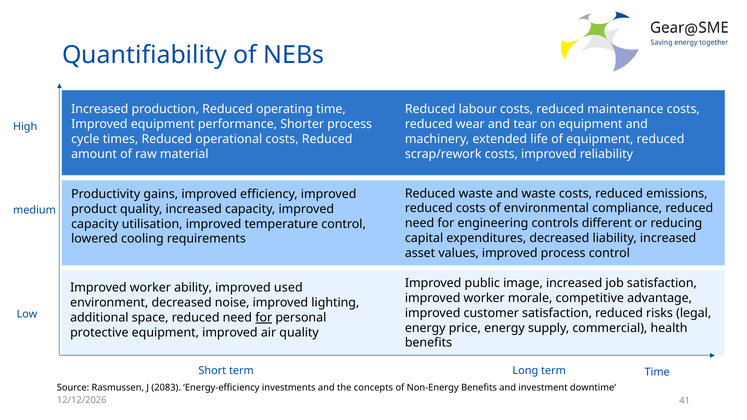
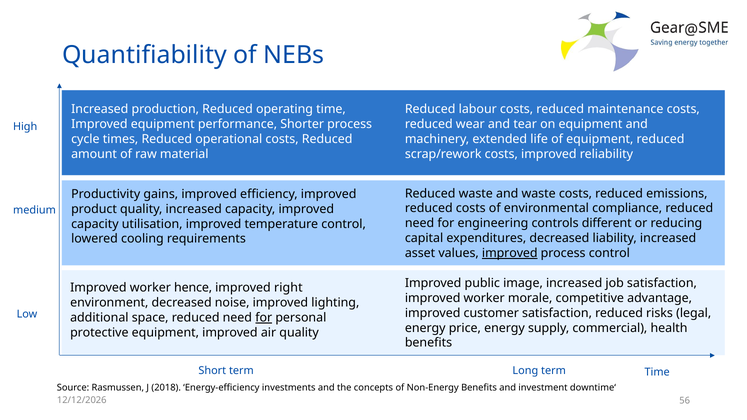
improved at (510, 253) underline: none -> present
ability: ability -> hence
used: used -> right
2083: 2083 -> 2018
41: 41 -> 56
